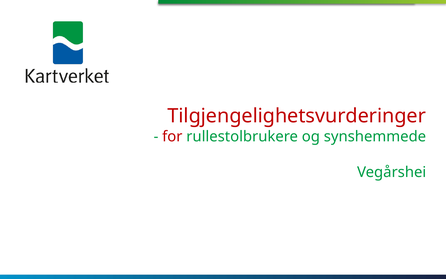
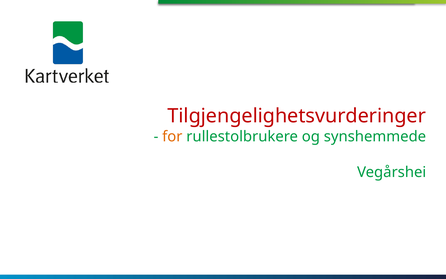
for colour: red -> orange
